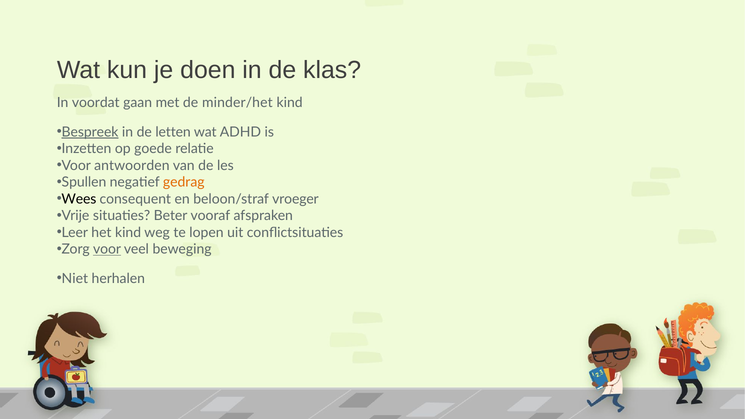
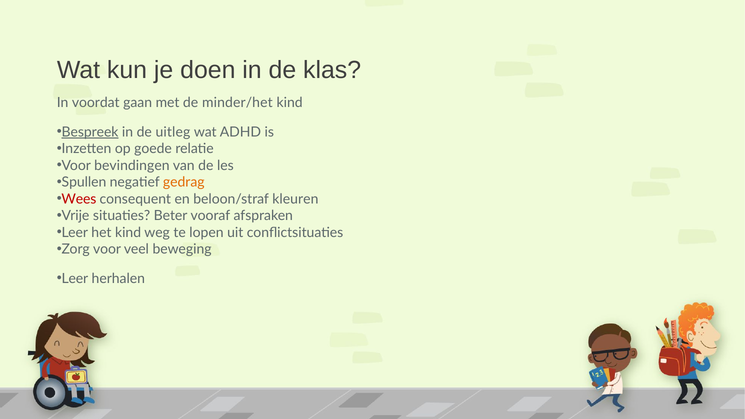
letten: letten -> uitleg
antwoorden: antwoorden -> bevindingen
Wees colour: black -> red
vroeger: vroeger -> kleuren
voor at (107, 249) underline: present -> none
Niet at (75, 278): Niet -> Leer
